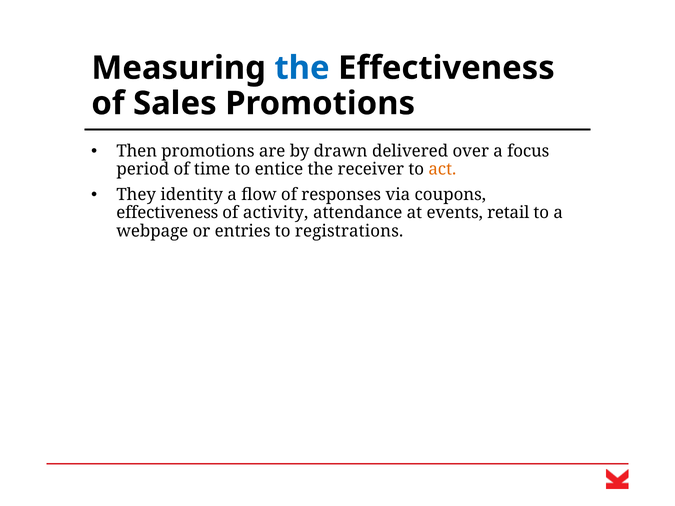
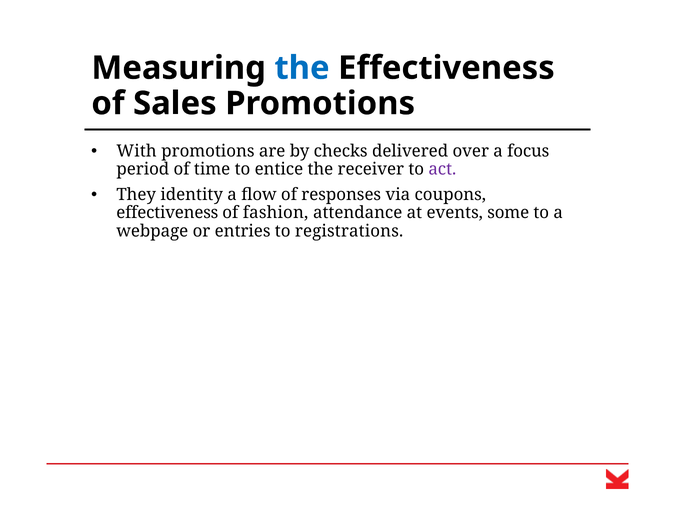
Then: Then -> With
drawn: drawn -> checks
act colour: orange -> purple
activity: activity -> fashion
retail: retail -> some
